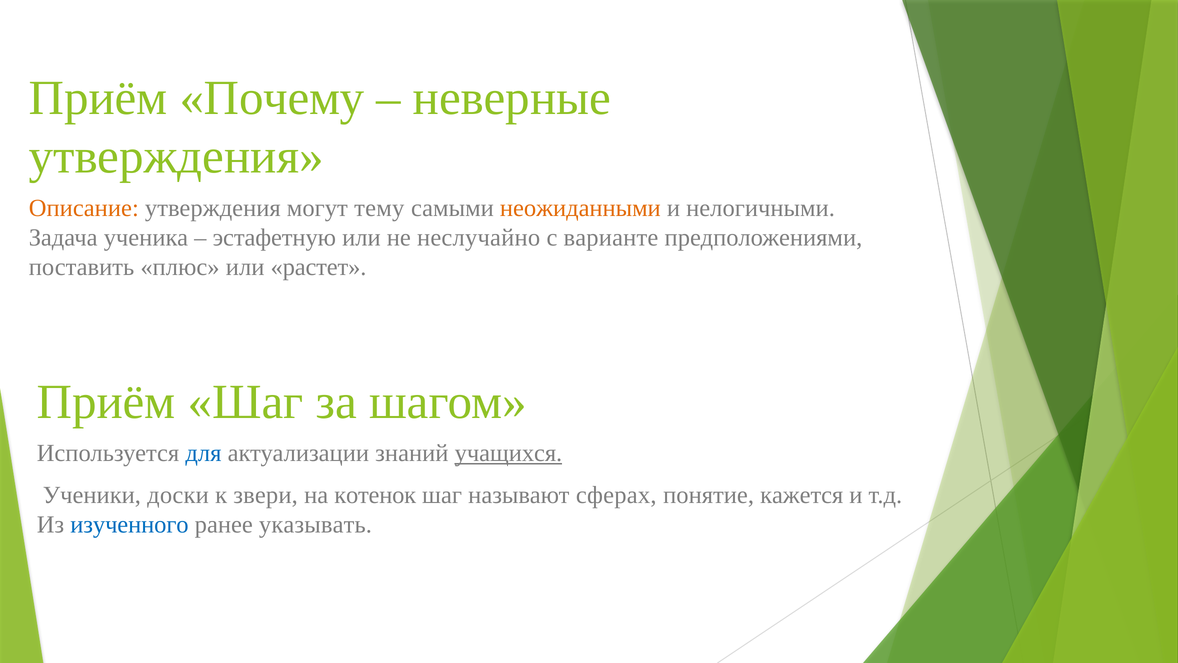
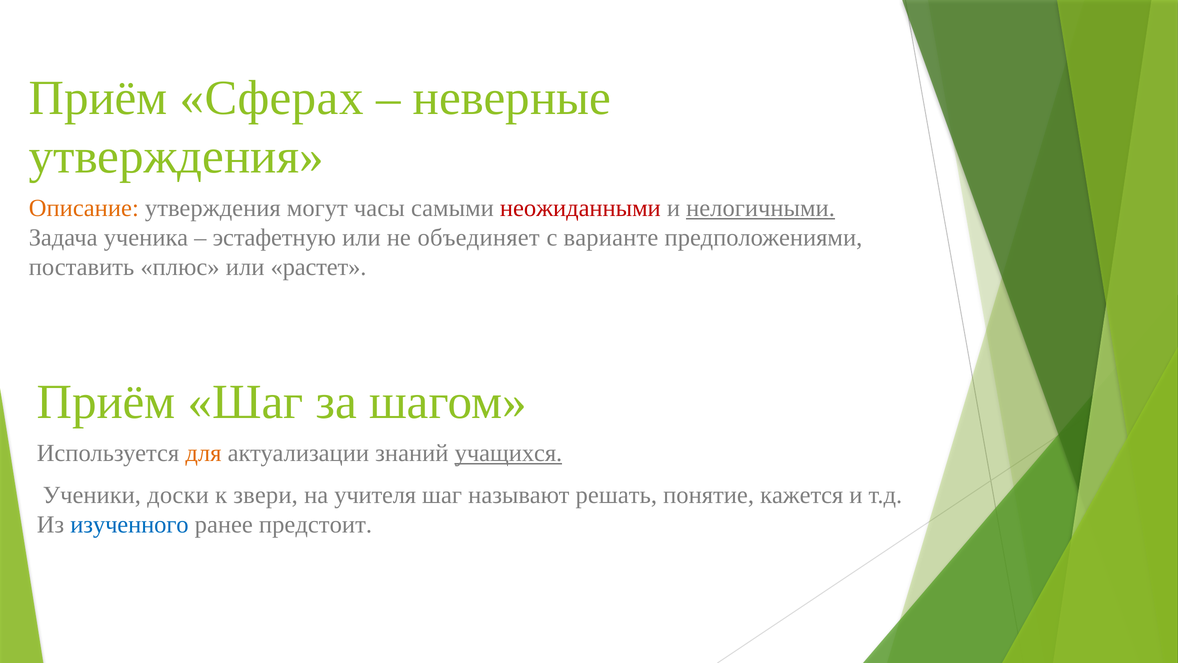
Почему: Почему -> Сферах
тему: тему -> часы
неожиданными colour: orange -> red
нелогичными underline: none -> present
неслучайно: неслучайно -> объединяет
для colour: blue -> orange
котенок: котенок -> учителя
сферах: сферах -> решать
указывать: указывать -> предстоит
